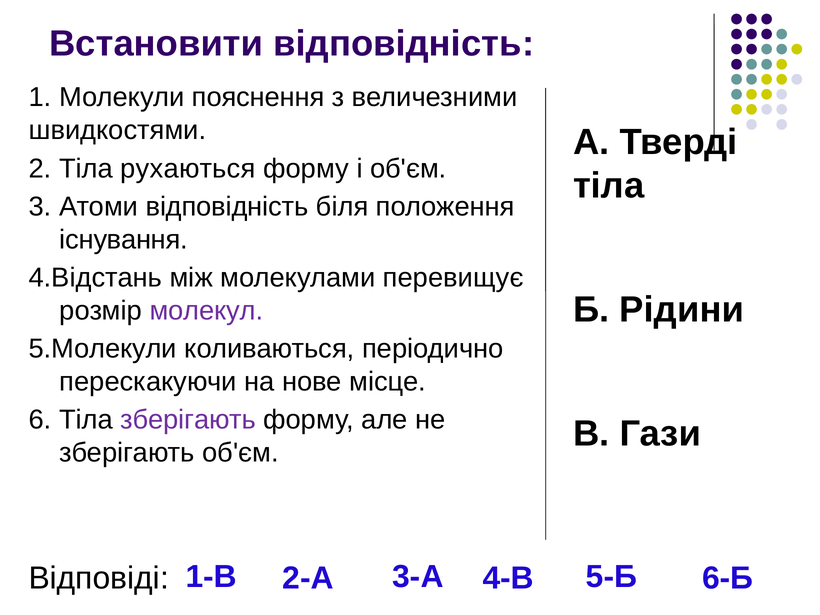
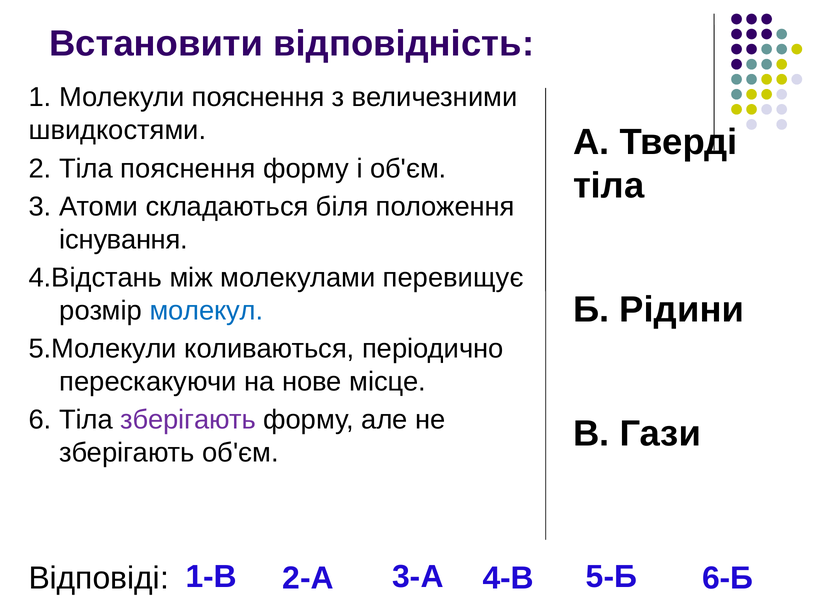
Тіла рухаються: рухаються -> пояснення
Атоми відповідність: відповідність -> складаються
молекул colour: purple -> blue
